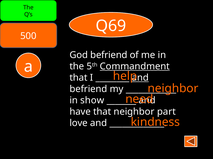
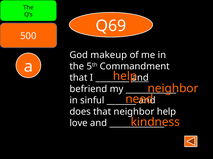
God befriend: befriend -> makeup
Commandment underline: present -> none
show: show -> sinful
have: have -> does
neighbor part: part -> help
